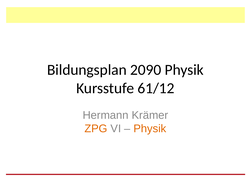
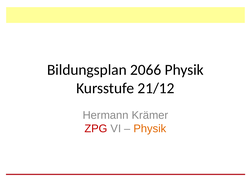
2090: 2090 -> 2066
61/12: 61/12 -> 21/12
ZPG colour: orange -> red
